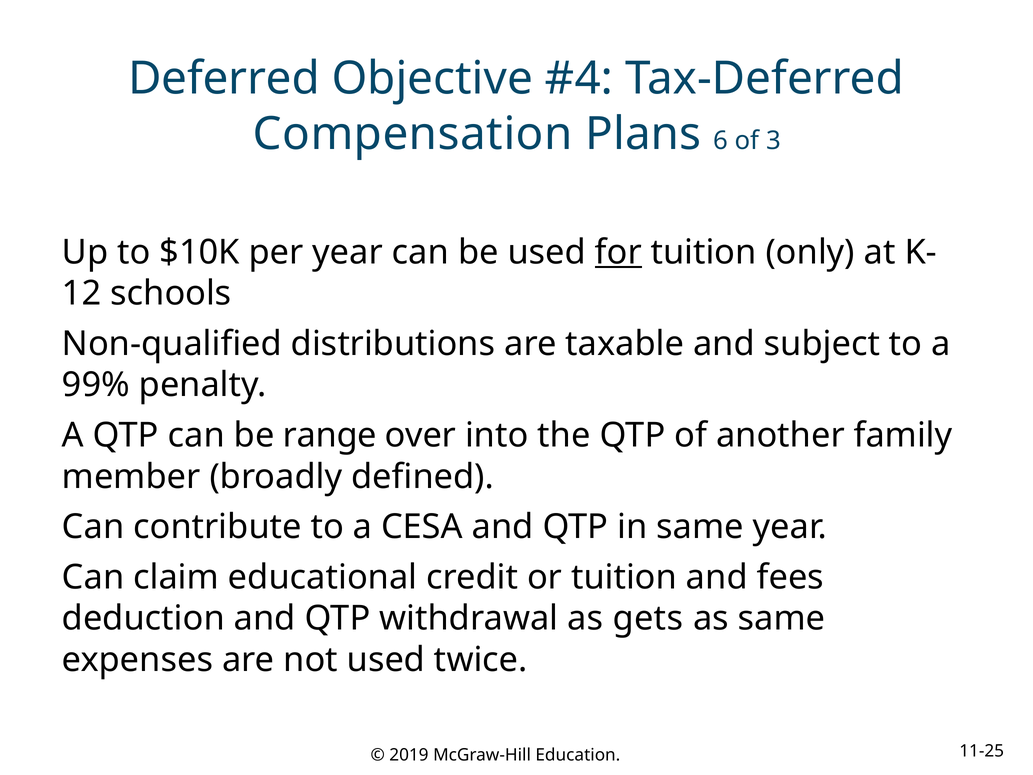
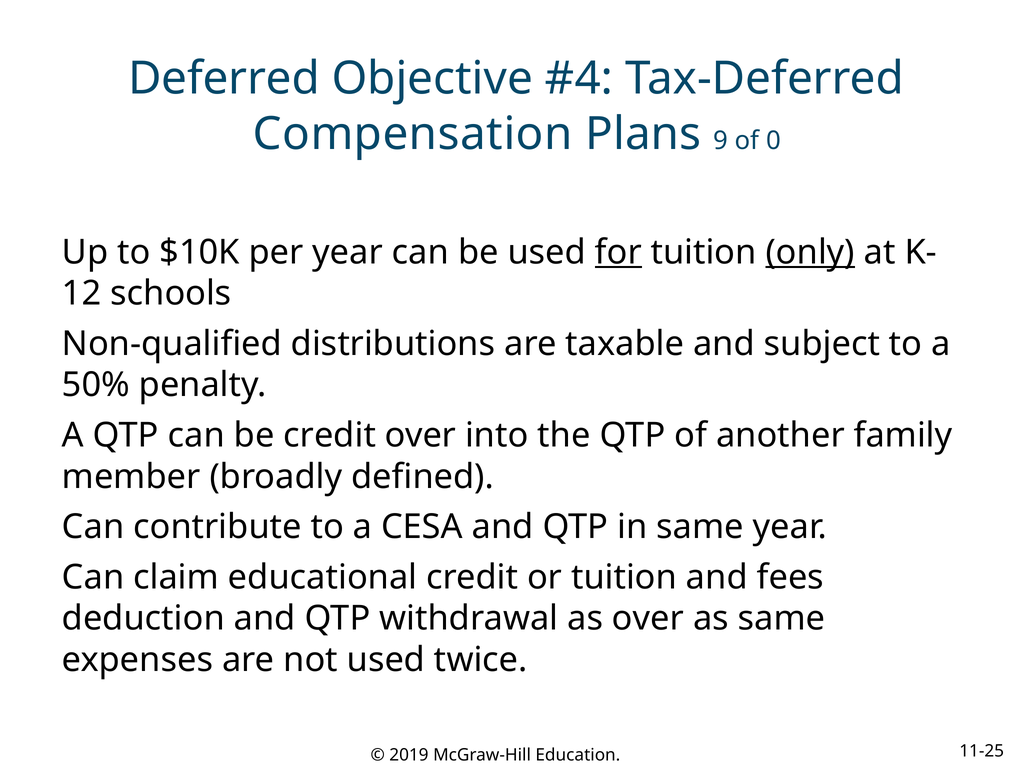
6: 6 -> 9
3: 3 -> 0
only underline: none -> present
99%: 99% -> 50%
be range: range -> credit
as gets: gets -> over
